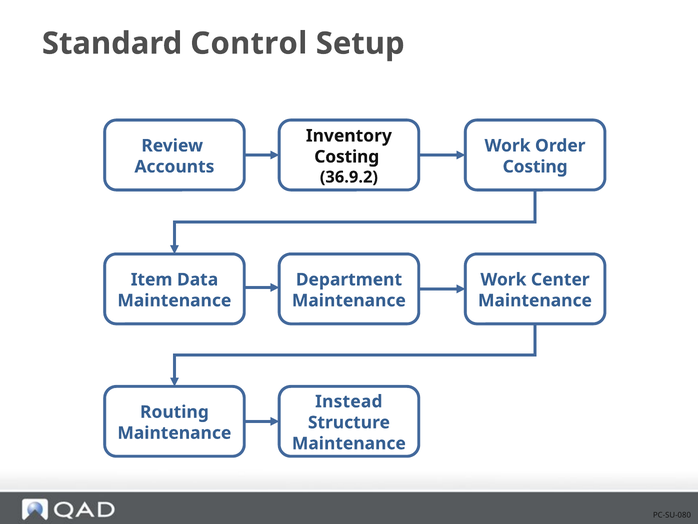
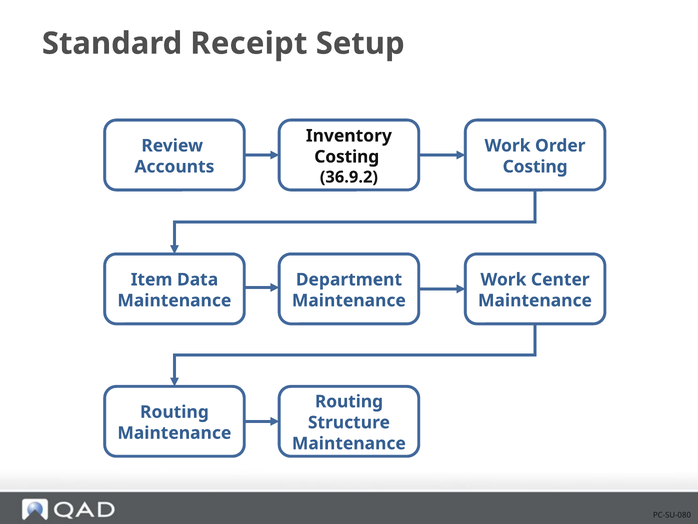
Control: Control -> Receipt
Instead at (349, 401): Instead -> Routing
